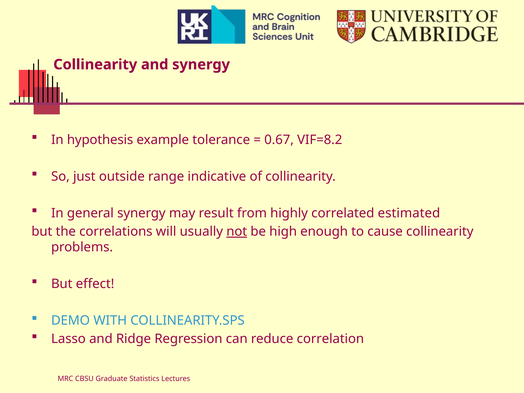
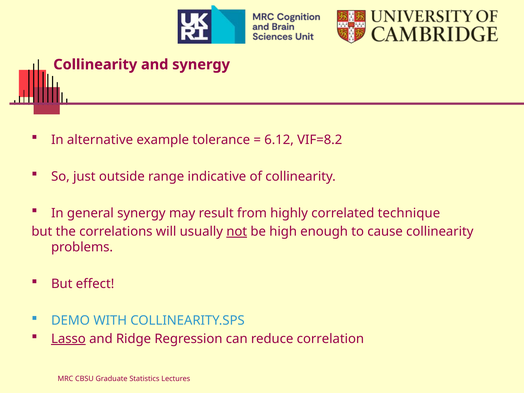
hypothesis: hypothesis -> alternative
0.67: 0.67 -> 6.12
estimated: estimated -> technique
Lasso underline: none -> present
